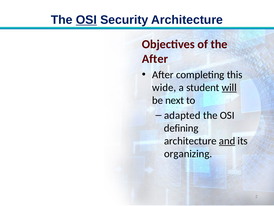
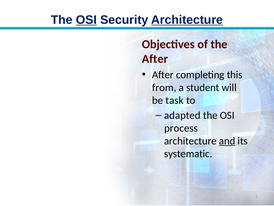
Architecture at (187, 20) underline: none -> present
wide: wide -> from
will underline: present -> none
next: next -> task
defining: defining -> process
organizing: organizing -> systematic
